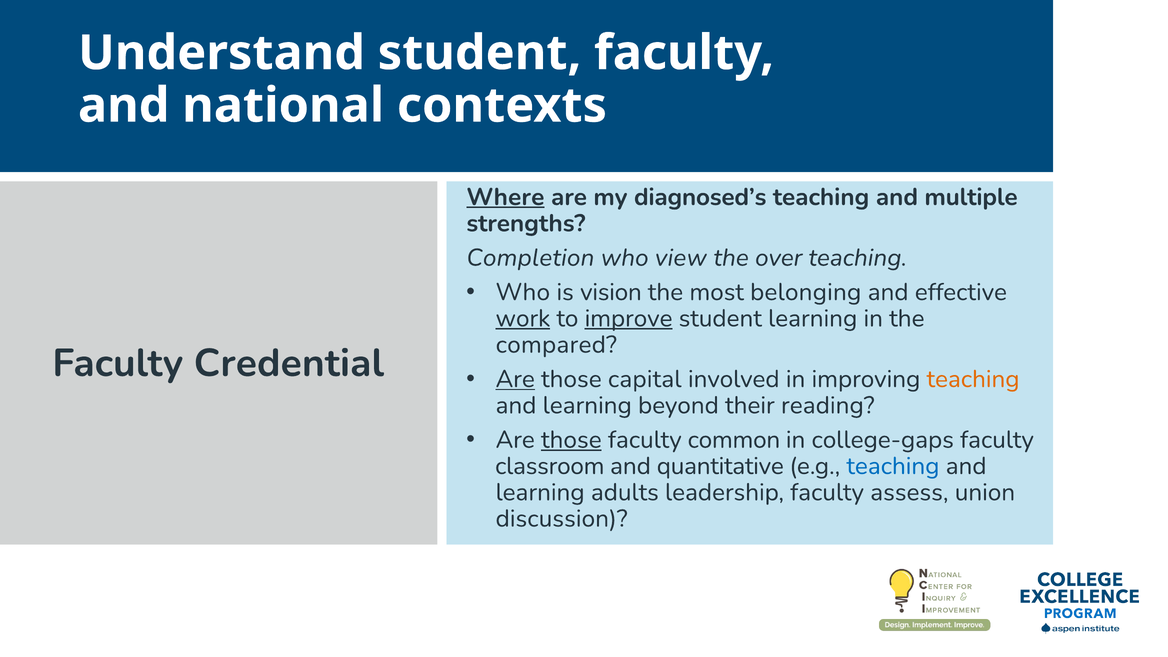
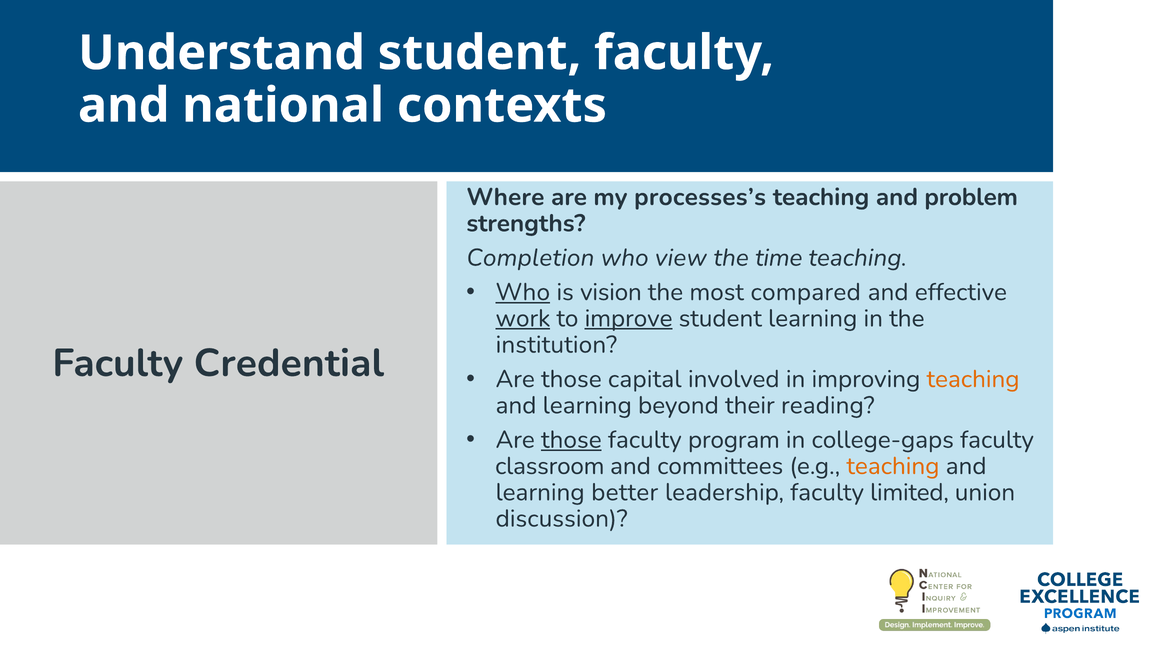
Where underline: present -> none
diagnosed’s: diagnosed’s -> processes’s
multiple: multiple -> problem
over: over -> time
Who at (523, 292) underline: none -> present
belonging: belonging -> compared
compared: compared -> institution
Are at (515, 379) underline: present -> none
common: common -> program
quantitative: quantitative -> committees
teaching at (893, 466) colour: blue -> orange
adults: adults -> better
assess: assess -> limited
